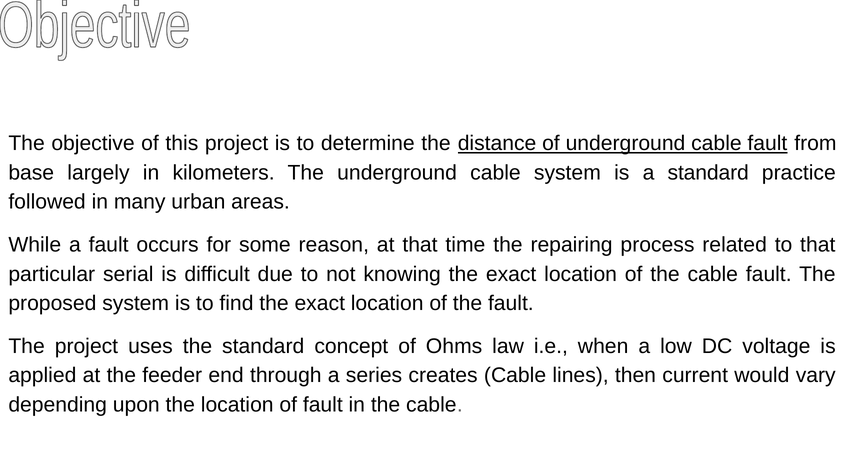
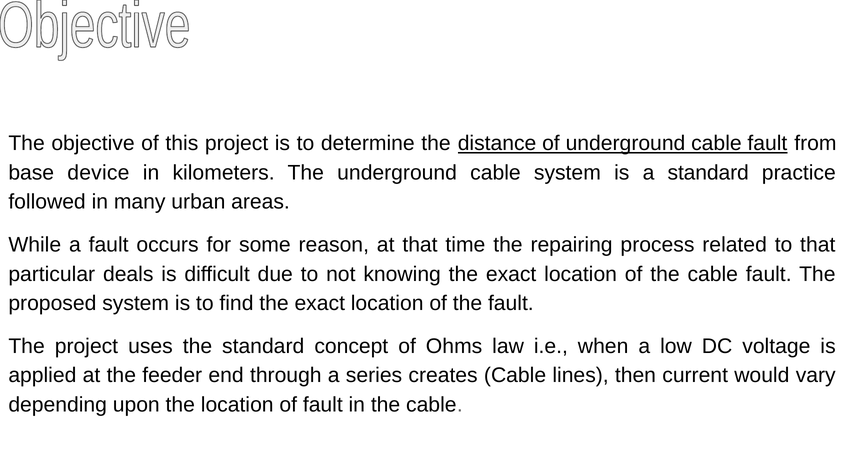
largely: largely -> device
serial: serial -> deals
